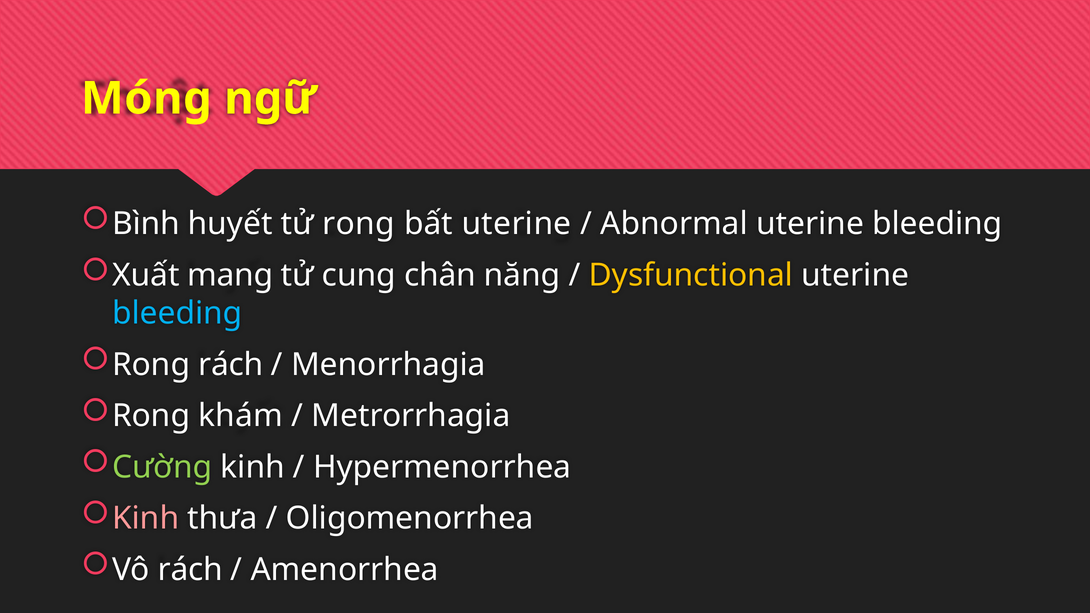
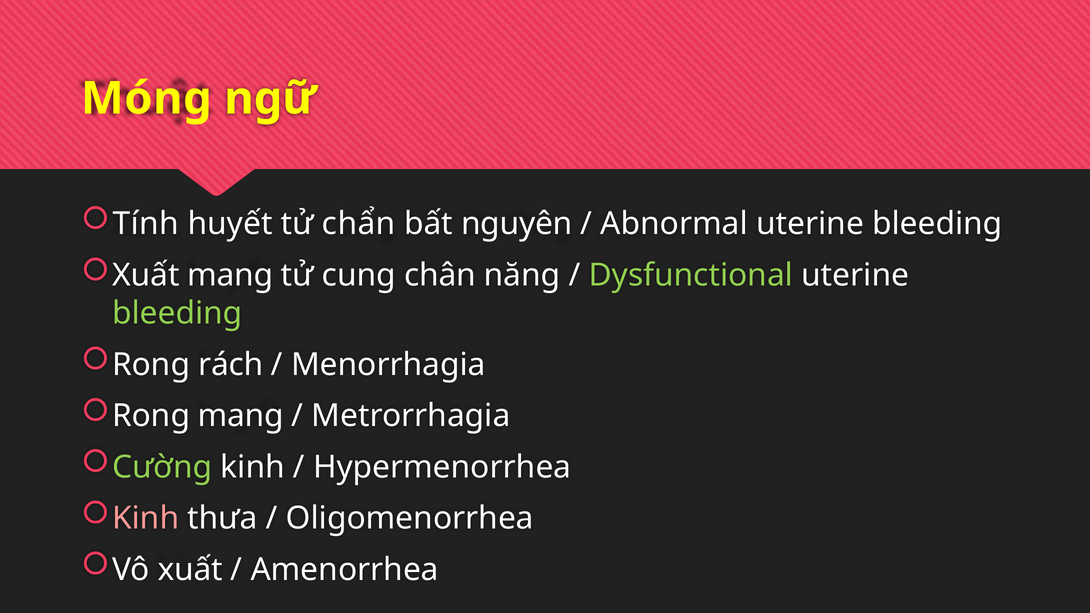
Bình: Bình -> Tính
tử rong: rong -> chẩn
bất uterine: uterine -> nguyên
Dysfunctional colour: yellow -> light green
bleeding at (177, 313) colour: light blue -> light green
Rong khám: khám -> mang
Vô rách: rách -> xuất
